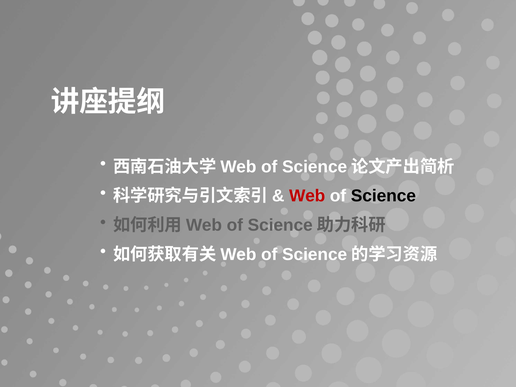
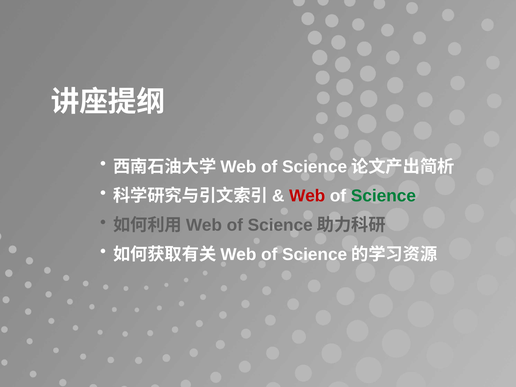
Science colour: black -> green
